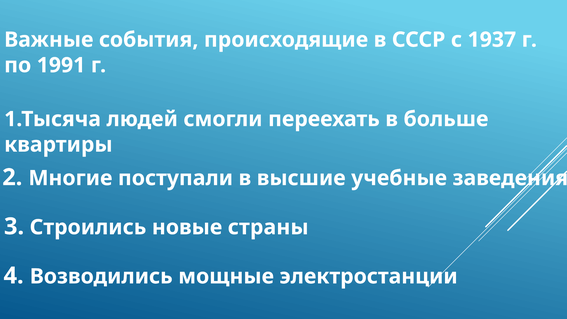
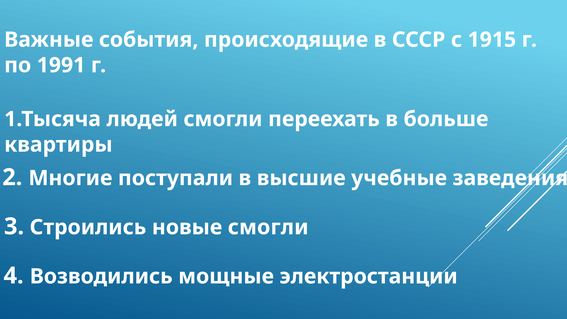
1937: 1937 -> 1915
новые страны: страны -> смогли
